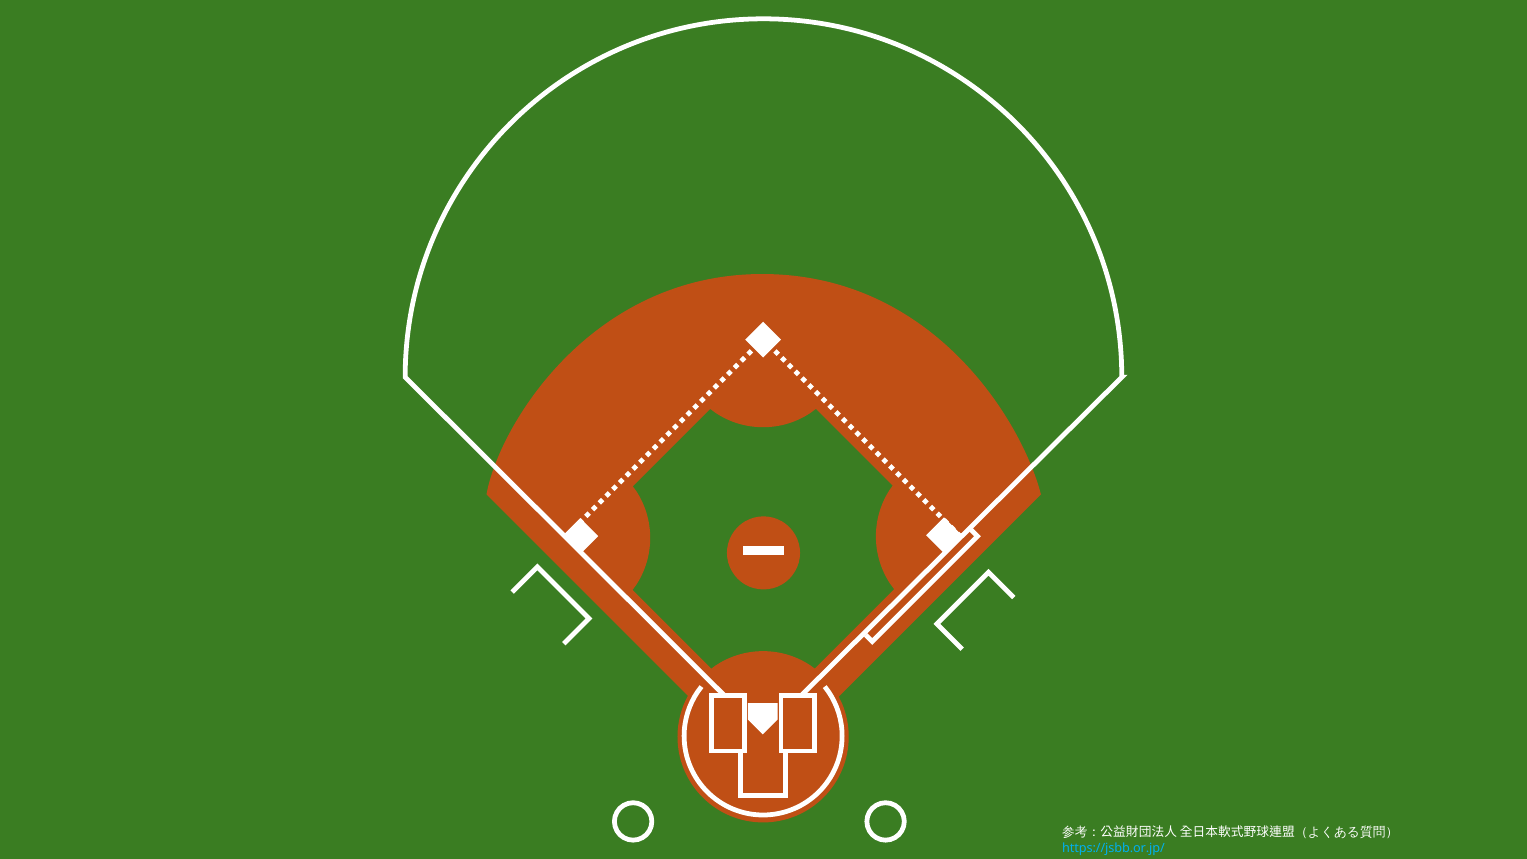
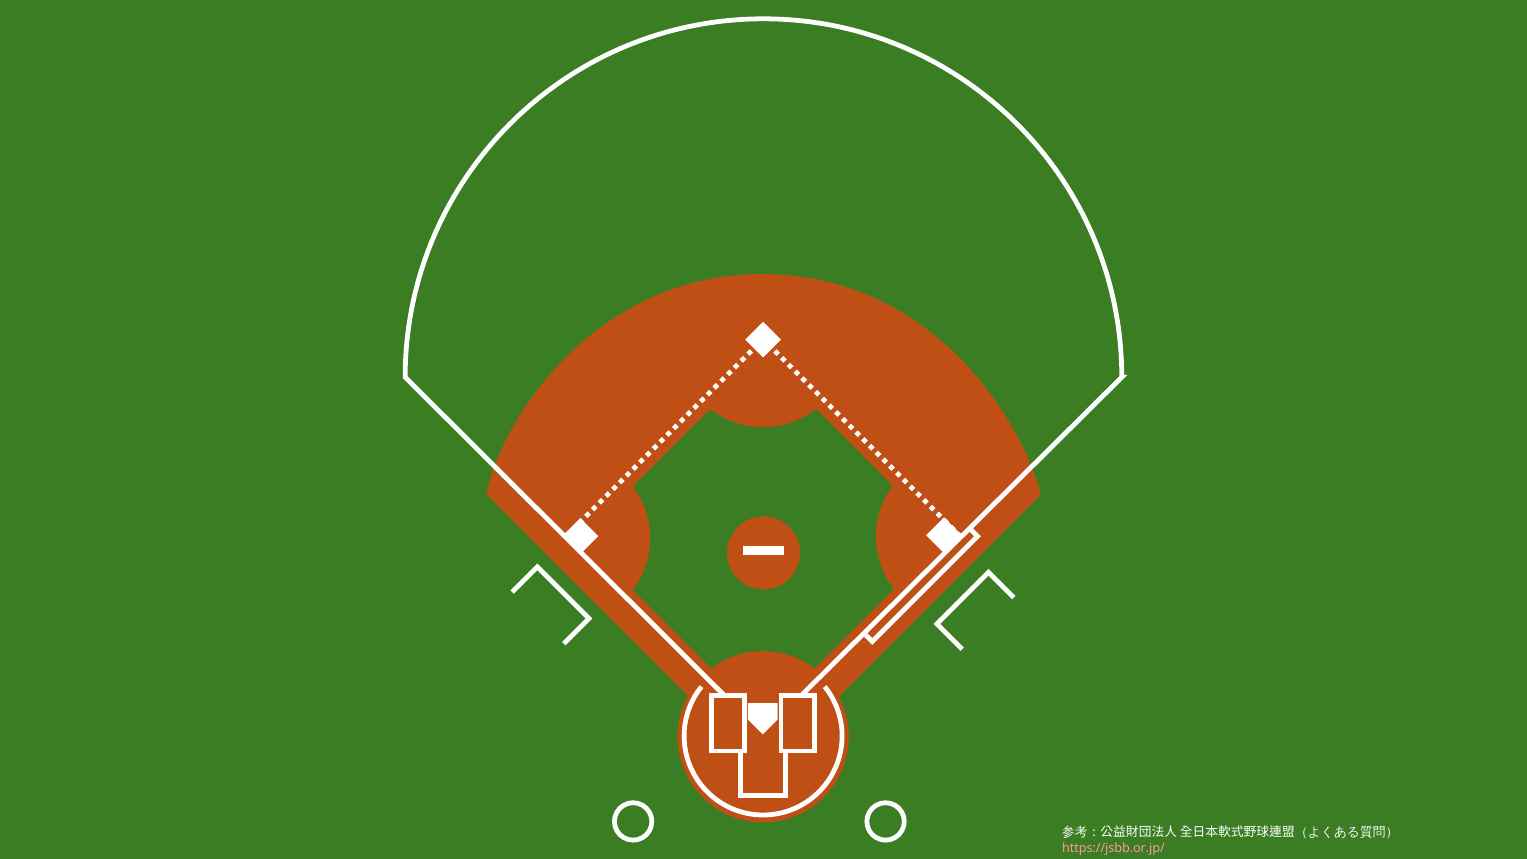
https://jsbb.or.jp/ colour: light blue -> pink
